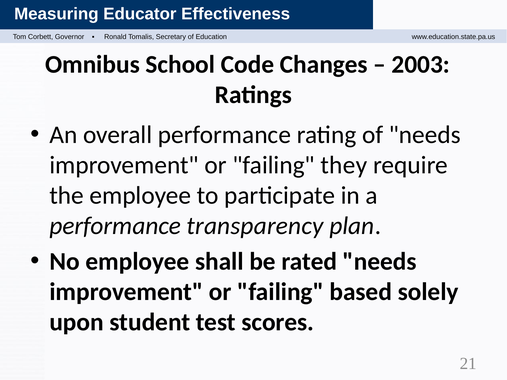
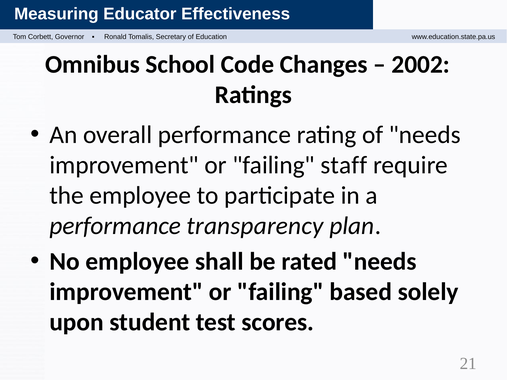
2003: 2003 -> 2002
they: they -> staff
